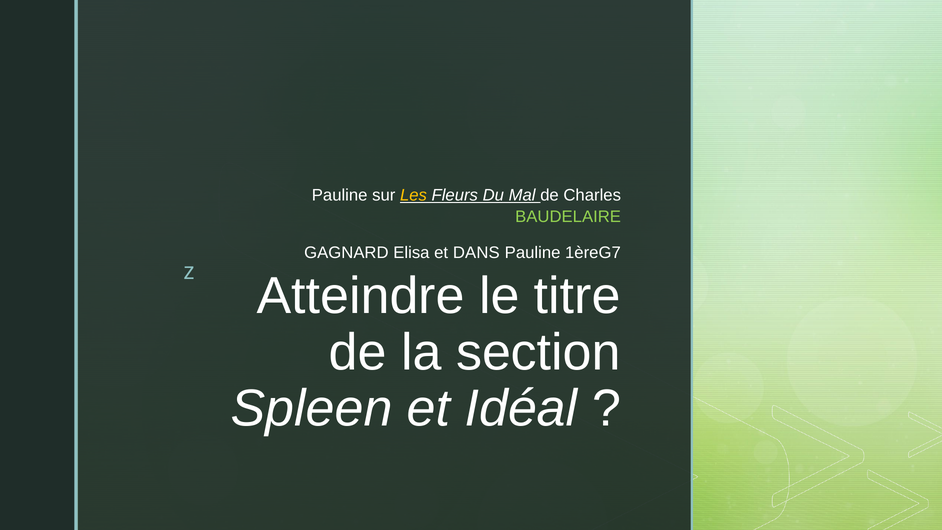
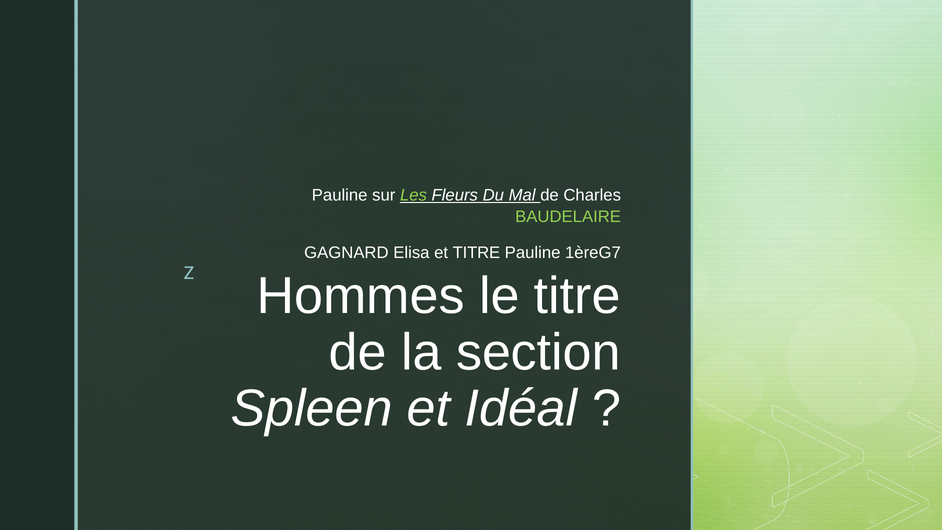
Les colour: yellow -> light green
et DANS: DANS -> TITRE
Atteindre: Atteindre -> Hommes
